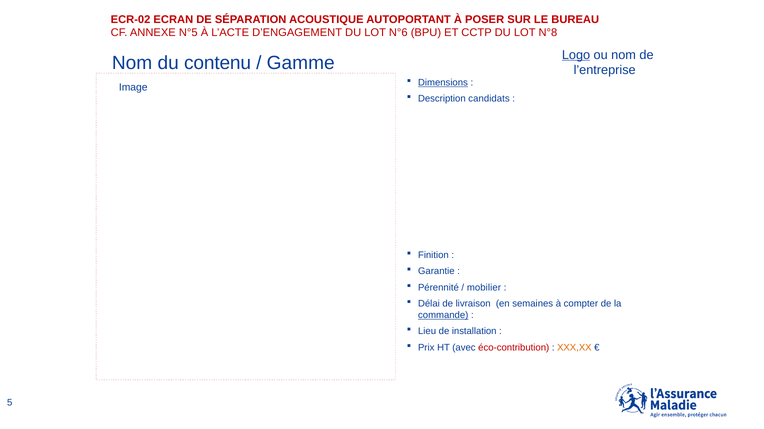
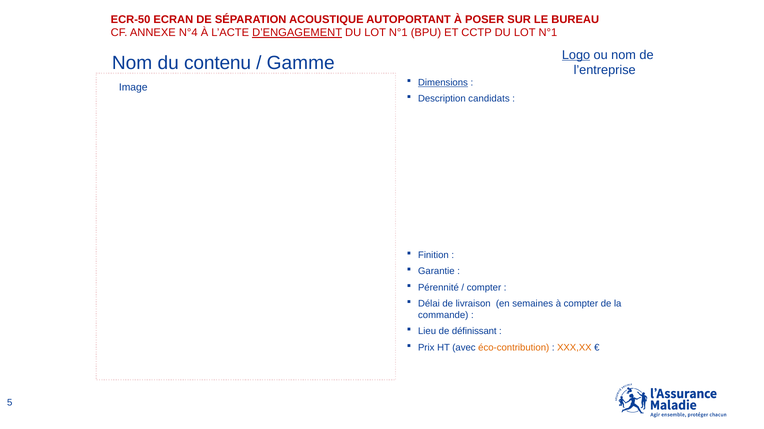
ECR-02: ECR-02 -> ECR-50
N°5: N°5 -> N°4
D’ENGAGEMENT underline: none -> present
N°6 at (398, 33): N°6 -> N°1
CCTP DU LOT N°8: N°8 -> N°1
mobilier at (484, 288): mobilier -> compter
commande underline: present -> none
installation: installation -> définissant
éco-contribution colour: red -> orange
